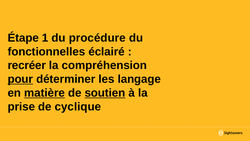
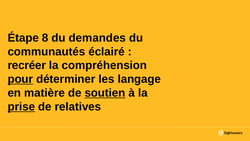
1: 1 -> 8
procédure: procédure -> demandes
fonctionnelles: fonctionnelles -> communautés
matière underline: present -> none
prise underline: none -> present
cyclique: cyclique -> relatives
